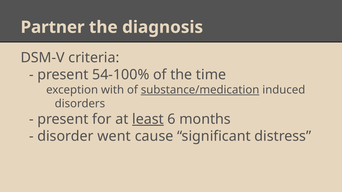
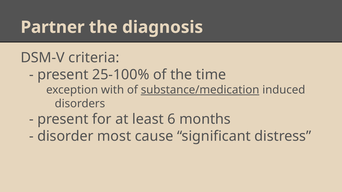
54-100%: 54-100% -> 25-100%
least underline: present -> none
went: went -> most
